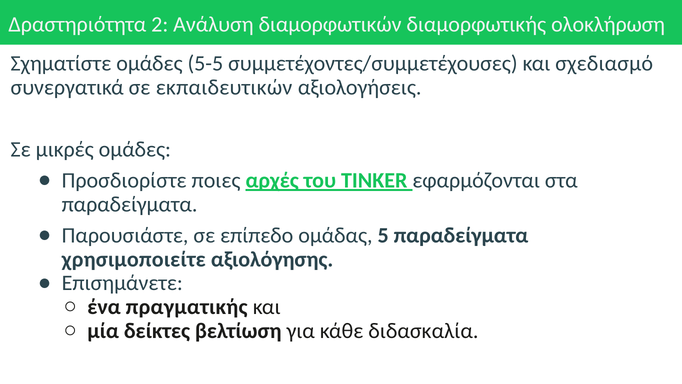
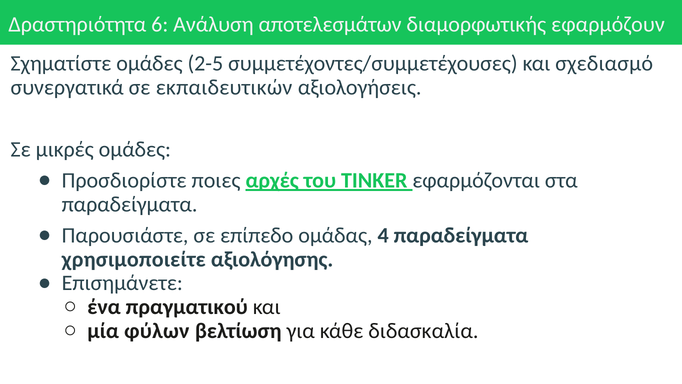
2: 2 -> 6
διαμορφωτικών: διαμορφωτικών -> αποτελεσμάτων
ολοκλήρωση: ολοκλήρωση -> εφαρμόζουν
5-5: 5-5 -> 2-5
5: 5 -> 4
πραγματικής: πραγματικής -> πραγματικού
δείκτες: δείκτες -> φύλων
